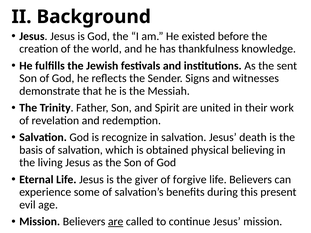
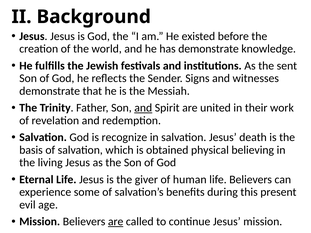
has thankfulness: thankfulness -> demonstrate
and at (143, 108) underline: none -> present
forgive: forgive -> human
